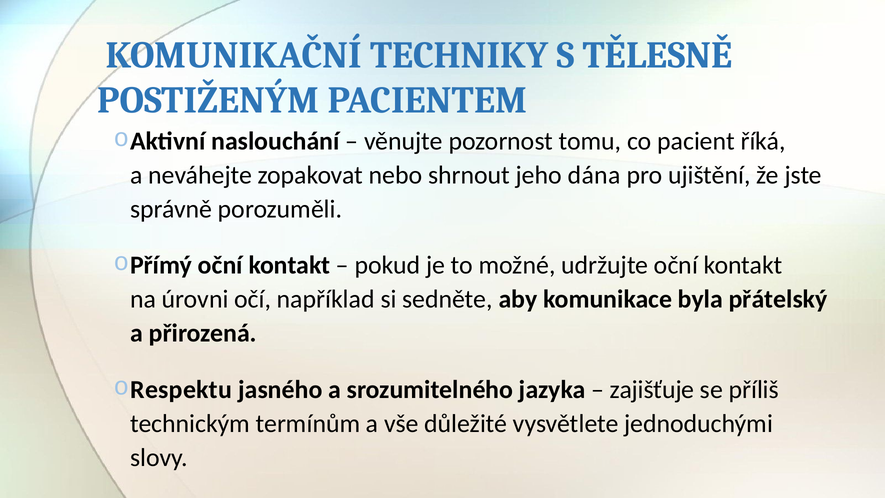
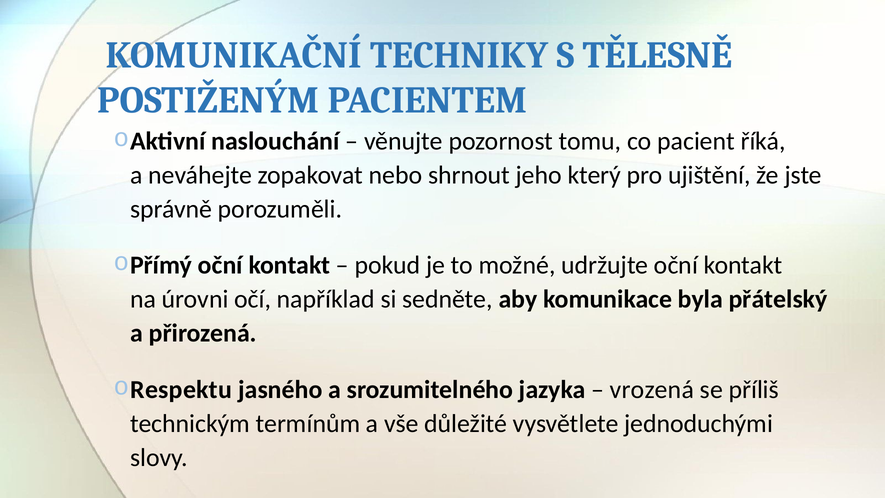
dána: dána -> který
zajišťuje: zajišťuje -> vrozená
